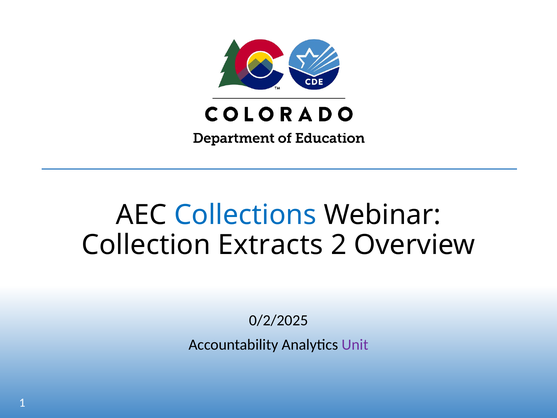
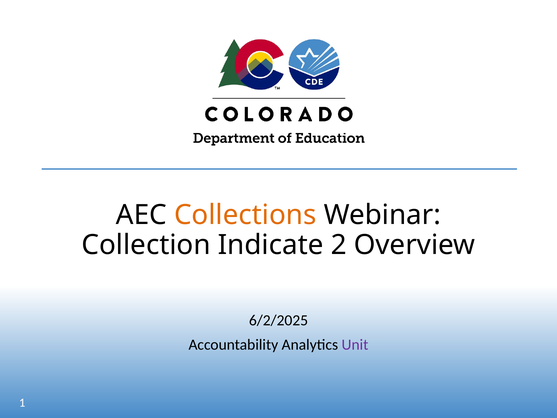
Collections colour: blue -> orange
Extracts: Extracts -> Indicate
0/2/2025: 0/2/2025 -> 6/2/2025
